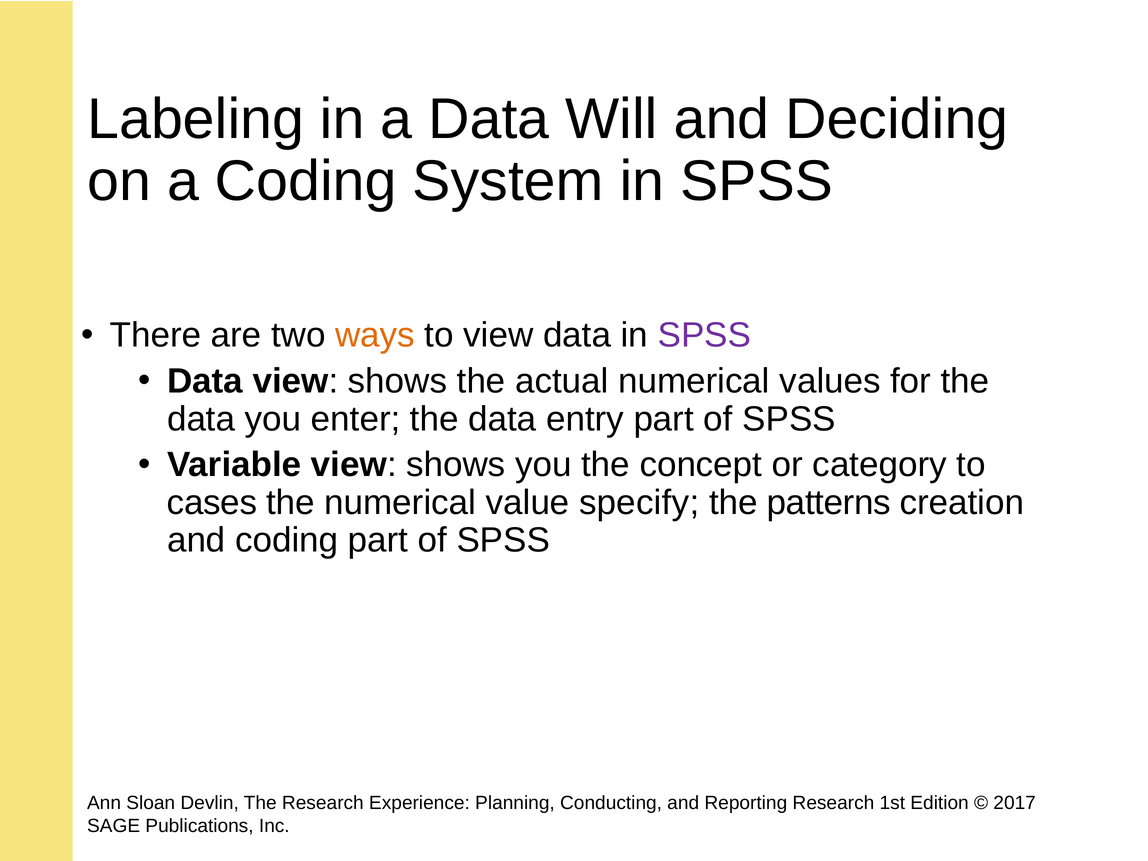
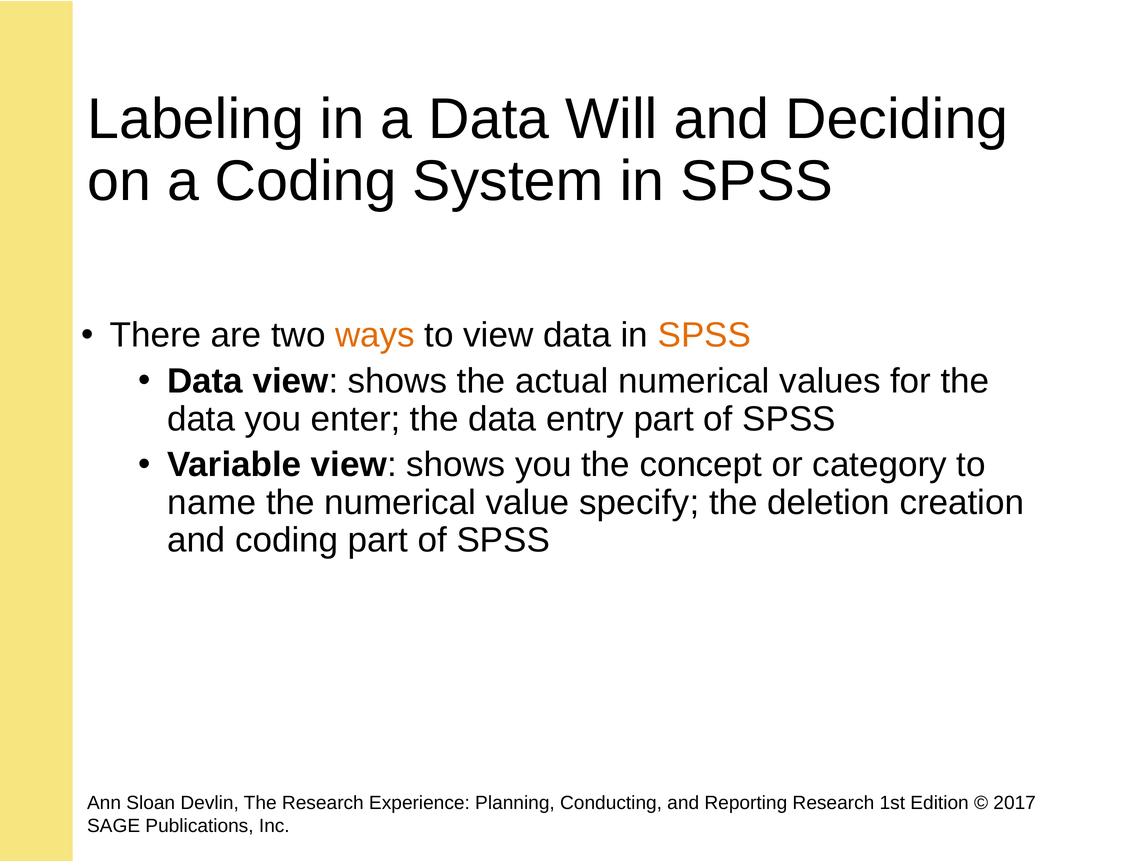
SPSS at (704, 335) colour: purple -> orange
cases: cases -> name
patterns: patterns -> deletion
